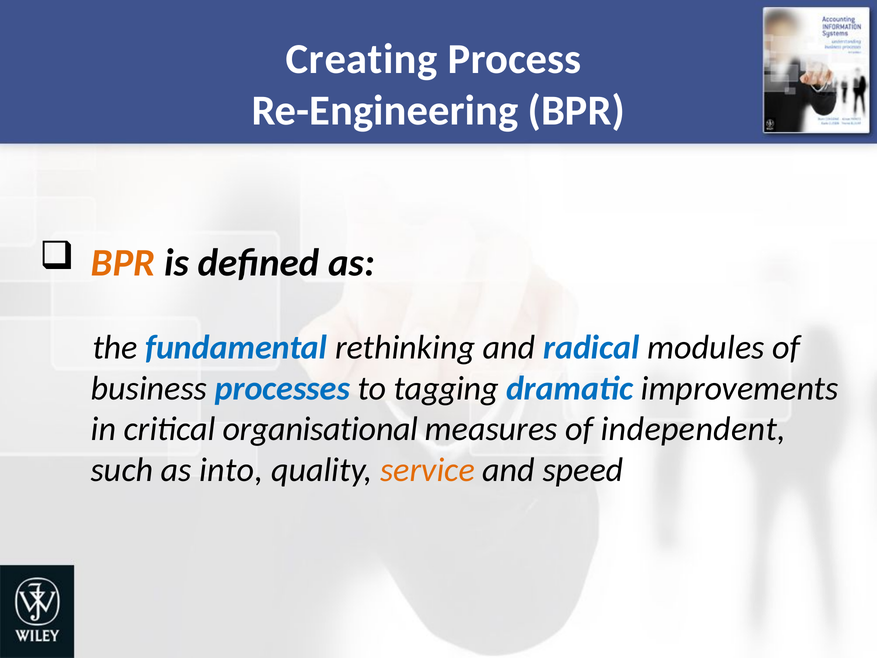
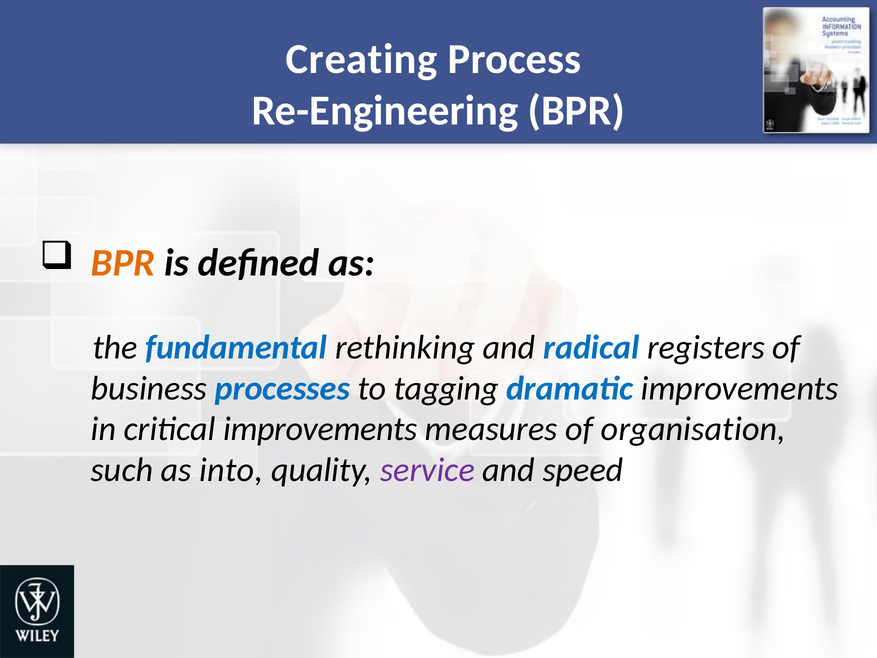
modules: modules -> registers
critical organisational: organisational -> improvements
independent: independent -> organisation
service colour: orange -> purple
